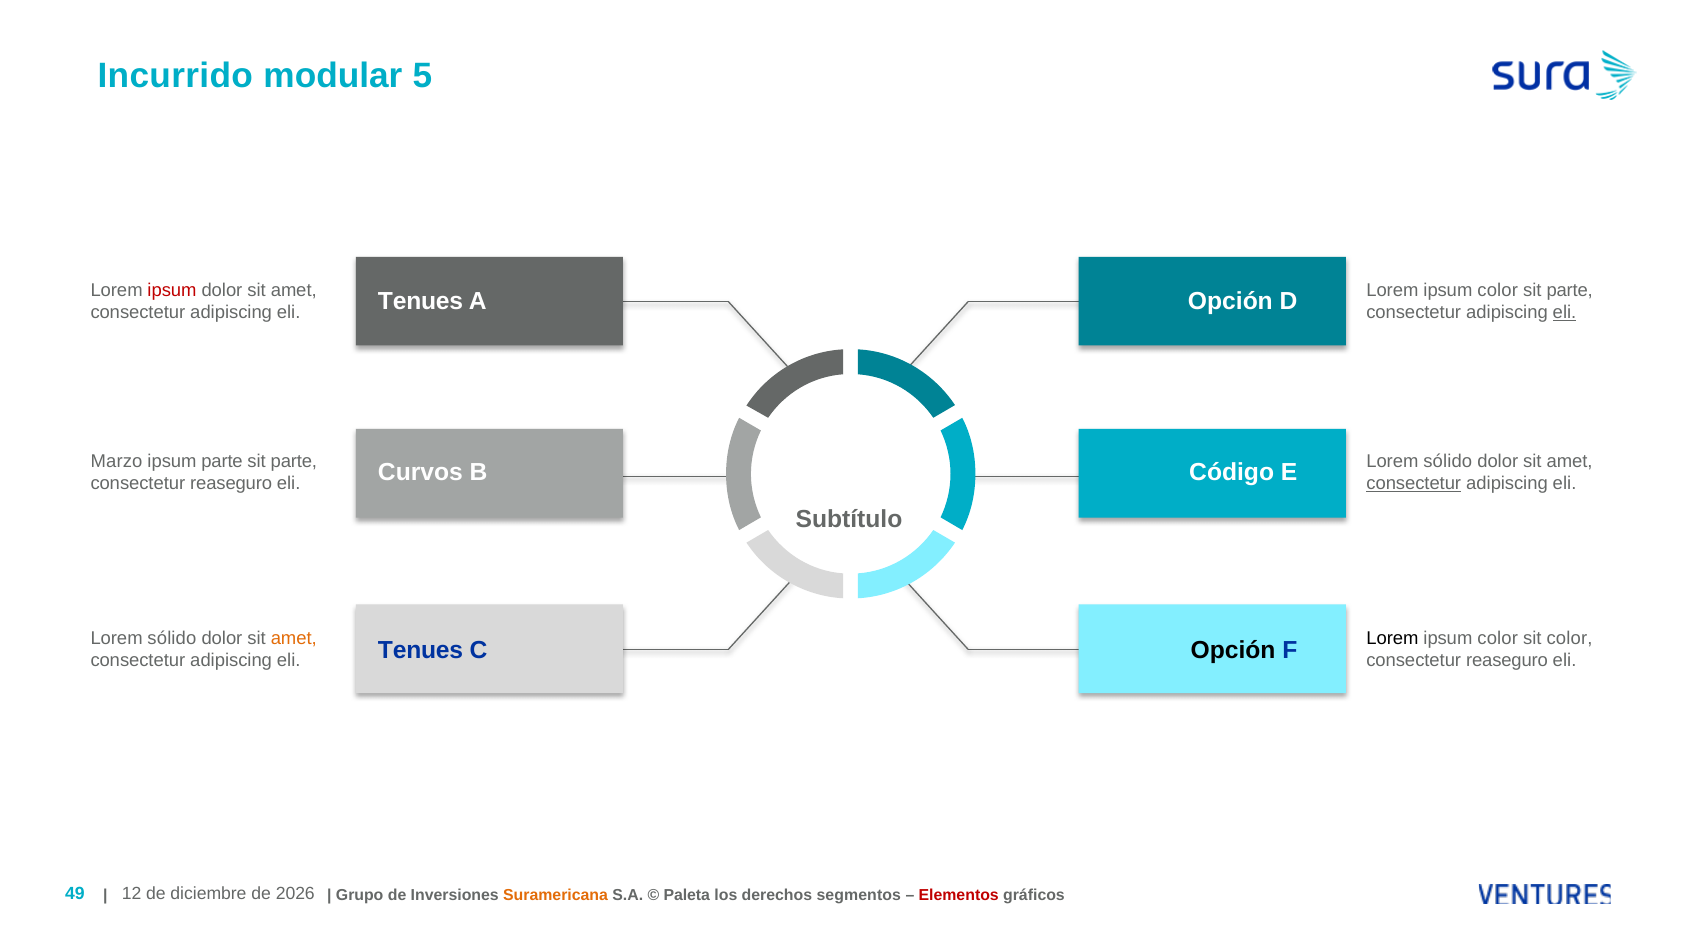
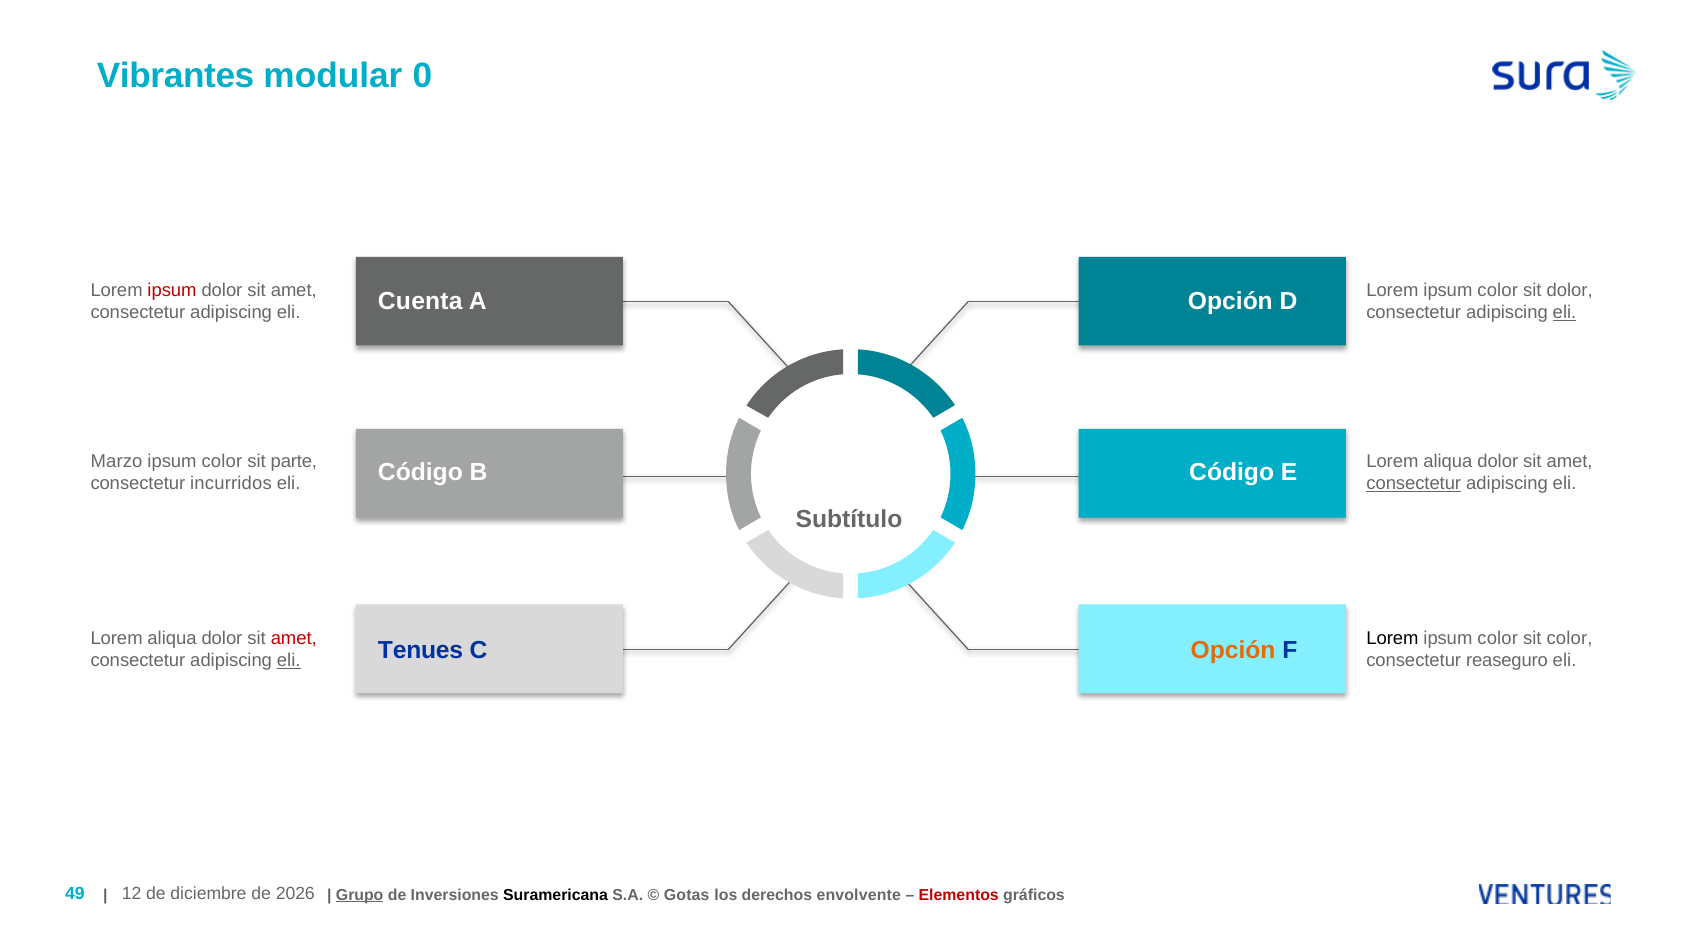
Incurrido: Incurrido -> Vibrantes
5: 5 -> 0
parte at (1570, 290): parte -> dolor
Tenues at (421, 302): Tenues -> Cuenta
parte at (222, 461): parte -> color
sólido at (1448, 461): sólido -> aliqua
Curvos at (420, 473): Curvos -> Código
reaseguro at (231, 483): reaseguro -> incurridos
sólido at (172, 639): sólido -> aliqua
amet at (294, 639) colour: orange -> red
Opción at (1233, 650) colour: black -> orange
eli at (289, 661) underline: none -> present
Grupo underline: none -> present
Suramericana colour: orange -> black
Paleta: Paleta -> Gotas
segmentos: segmentos -> envolvente
